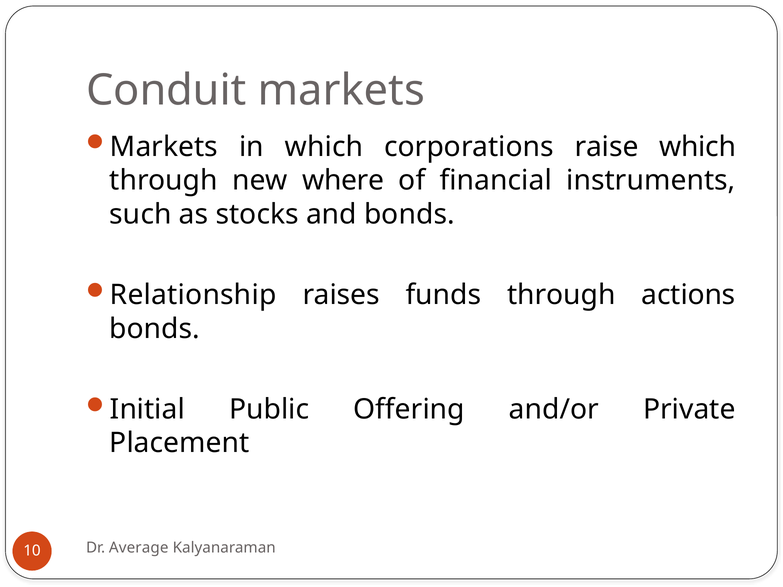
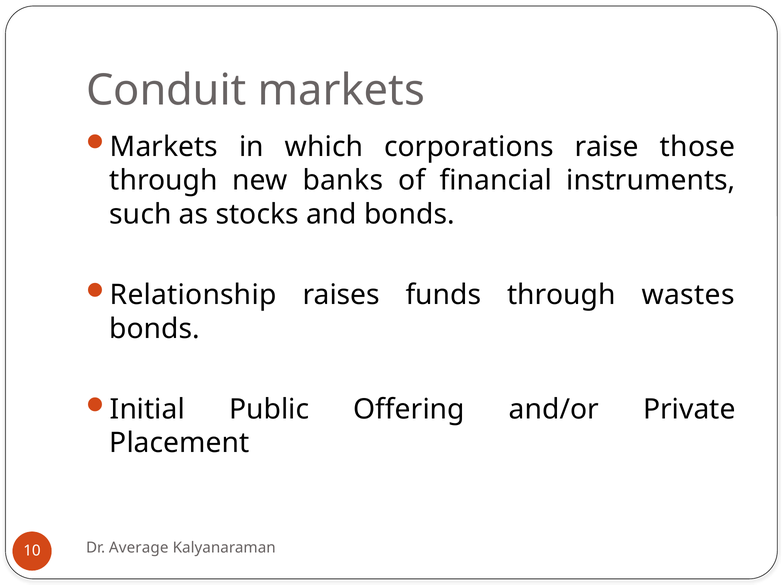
raise which: which -> those
where: where -> banks
actions: actions -> wastes
